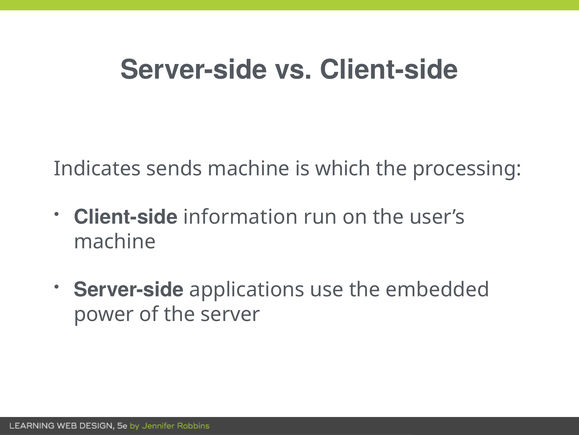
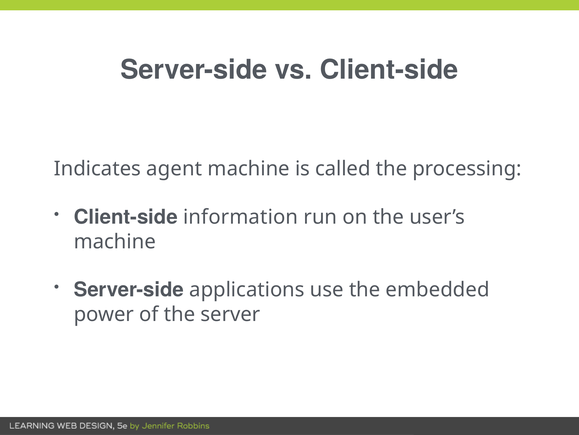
sends: sends -> agent
which: which -> called
